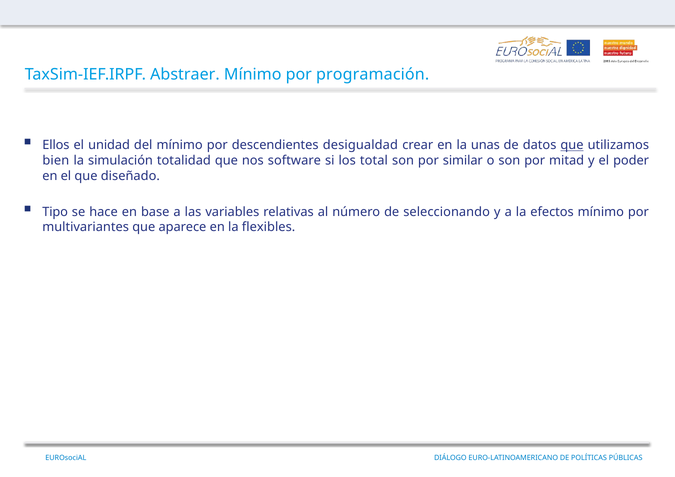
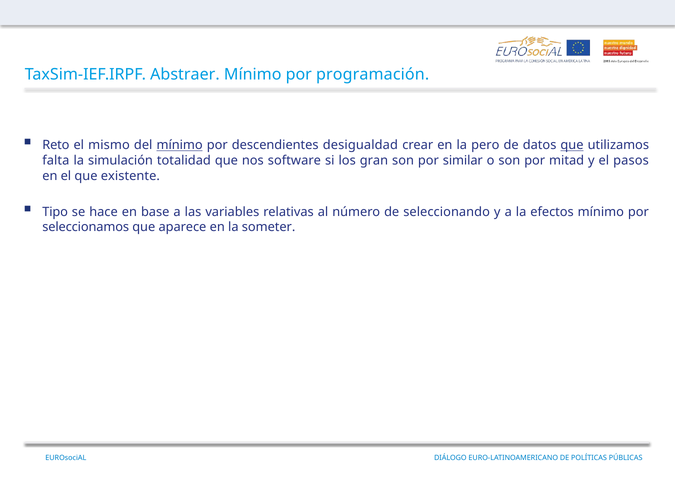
Ellos: Ellos -> Reto
unidad: unidad -> mismo
mínimo at (180, 145) underline: none -> present
unas: unas -> pero
bien: bien -> falta
total: total -> gran
poder: poder -> pasos
diseñado: diseñado -> existente
multivariantes: multivariantes -> seleccionamos
flexibles: flexibles -> someter
